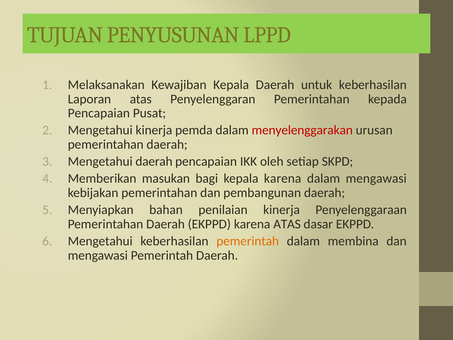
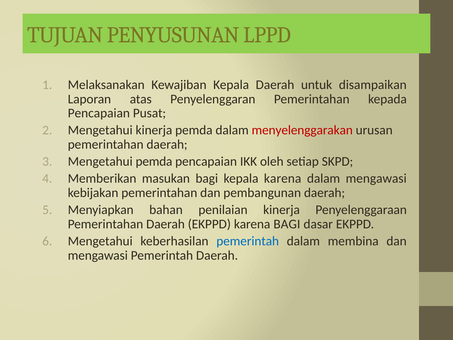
untuk keberhasilan: keberhasilan -> disampaikan
Mengetahui daerah: daerah -> pemda
karena ATAS: ATAS -> BAGI
pemerintah at (248, 241) colour: orange -> blue
